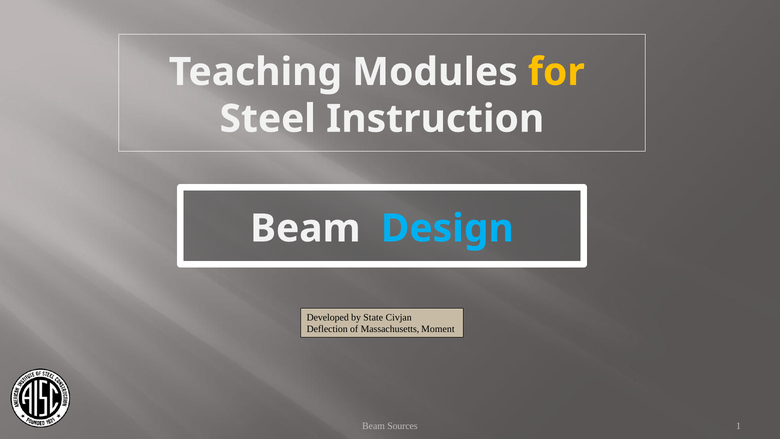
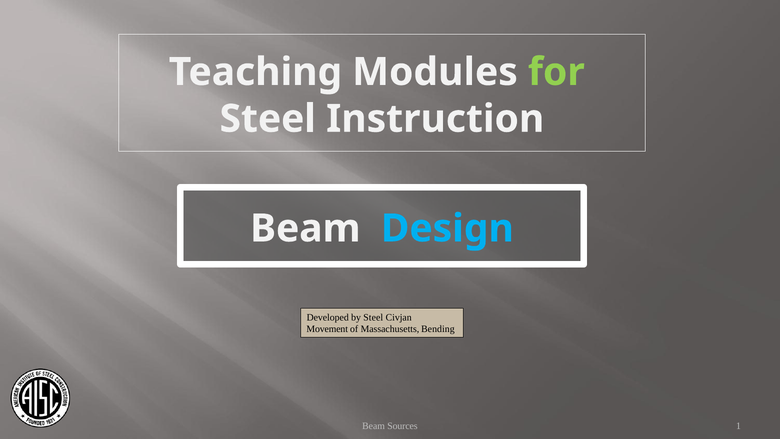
for colour: yellow -> light green
by State: State -> Steel
Deflection: Deflection -> Movement
Moment: Moment -> Bending
